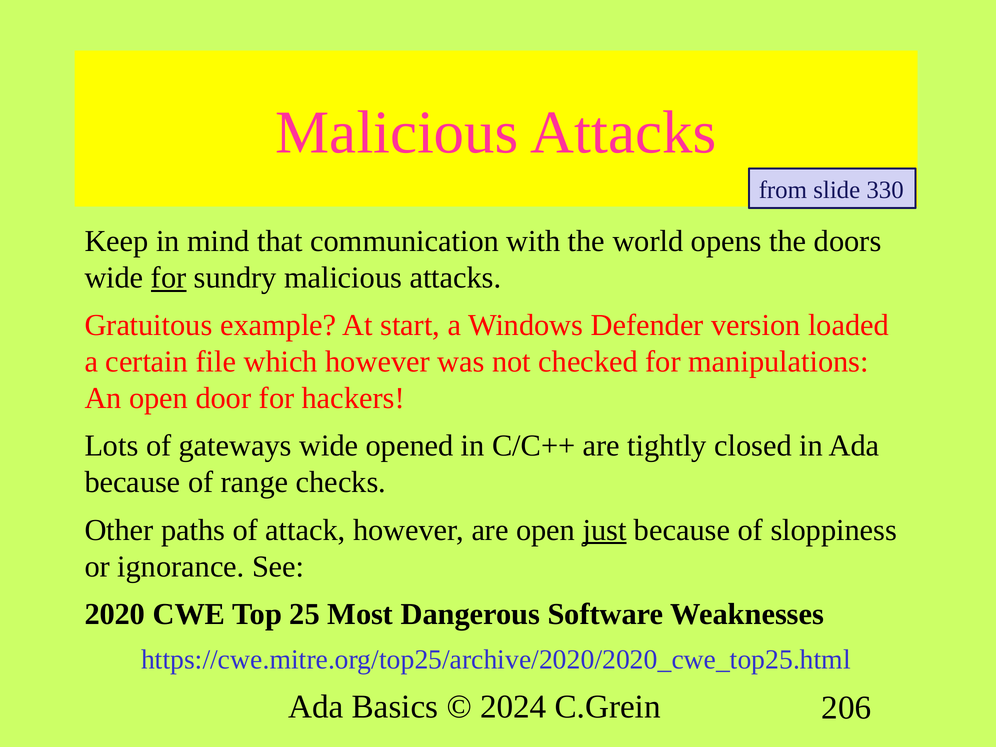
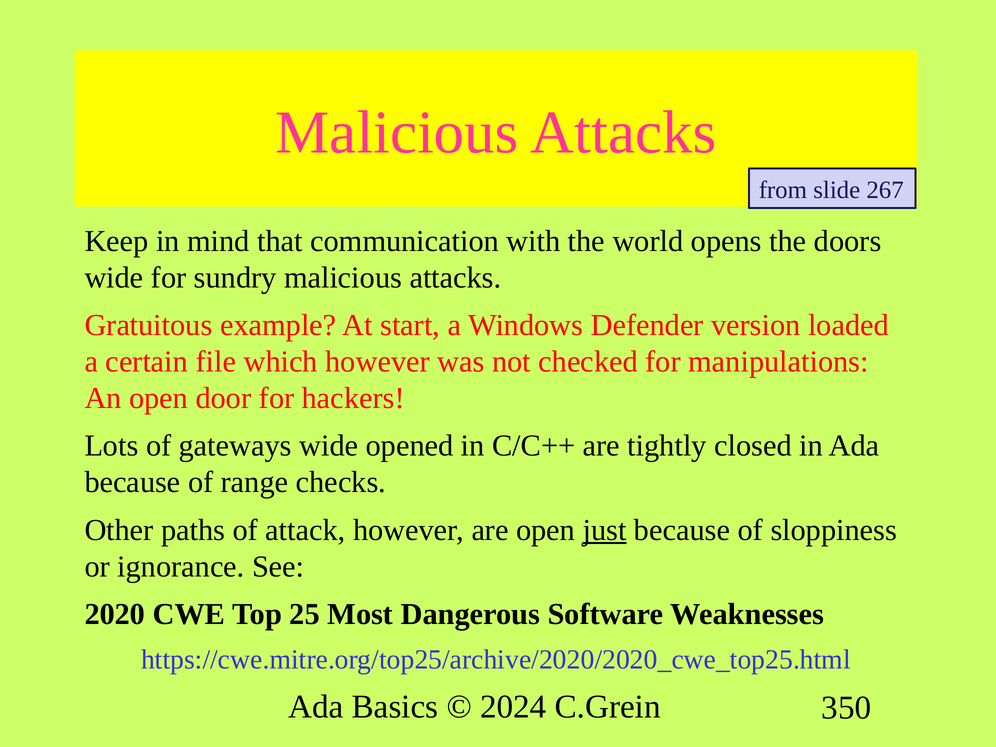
330: 330 -> 267
for at (169, 278) underline: present -> none
206: 206 -> 350
